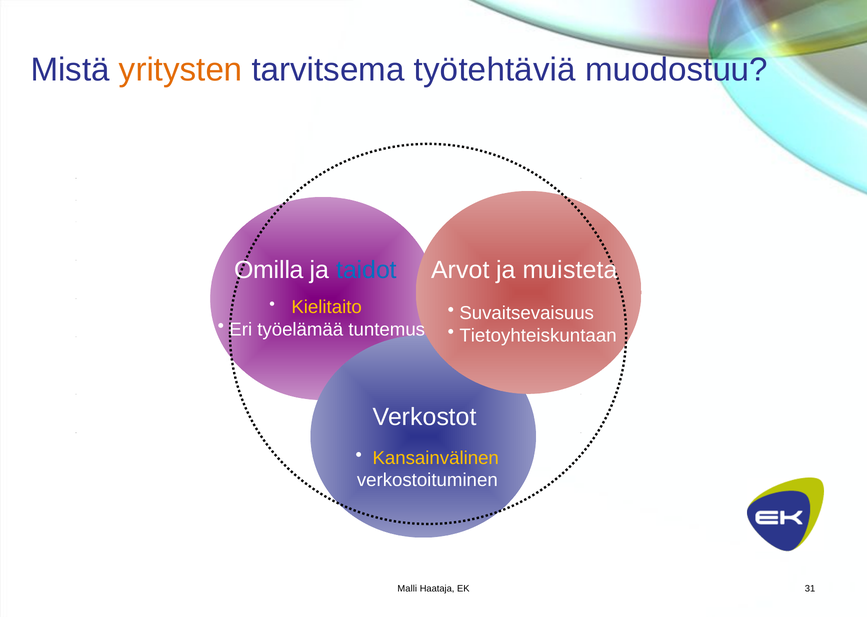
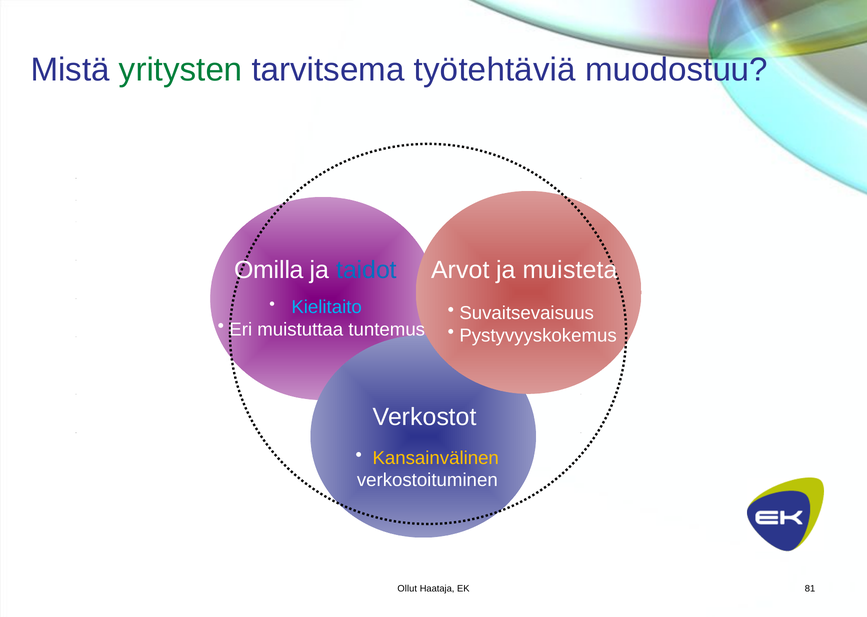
yritysten colour: orange -> green
Kielitaito colour: yellow -> light blue
työelämää: työelämää -> muistuttaa
Tietoyhteiskuntaan: Tietoyhteiskuntaan -> Pystyvyyskokemus
Malli: Malli -> Ollut
31: 31 -> 81
